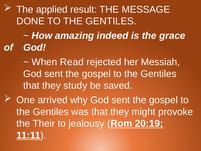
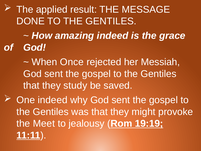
Read: Read -> Once
One arrived: arrived -> indeed
Their: Their -> Meet
20:19: 20:19 -> 19:19
